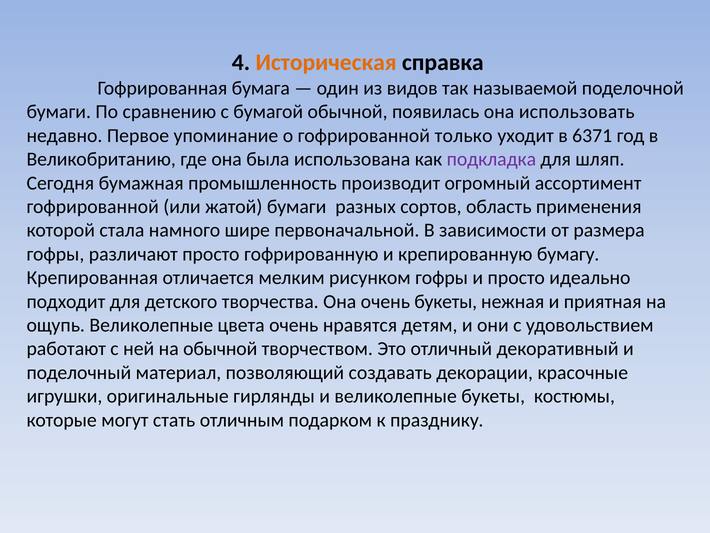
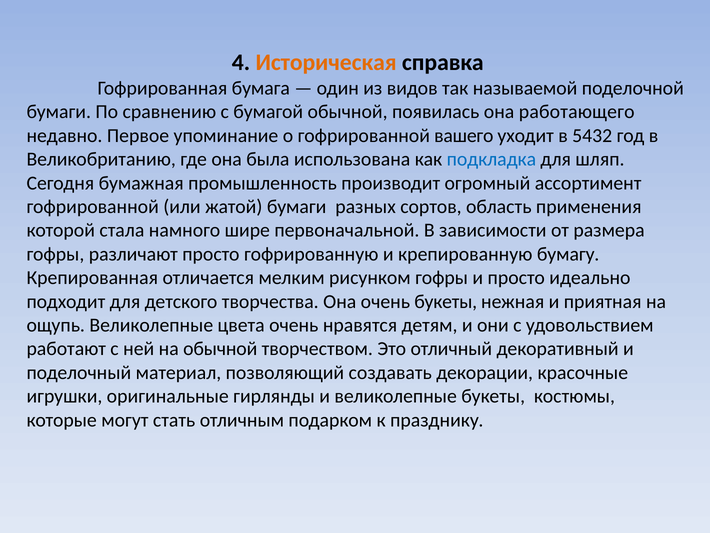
использовать: использовать -> работающего
только: только -> вашего
6371: 6371 -> 5432
подкладка colour: purple -> blue
